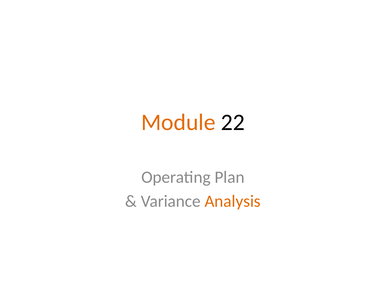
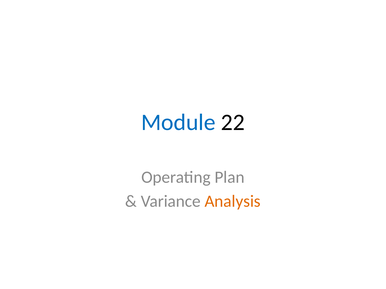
Module colour: orange -> blue
